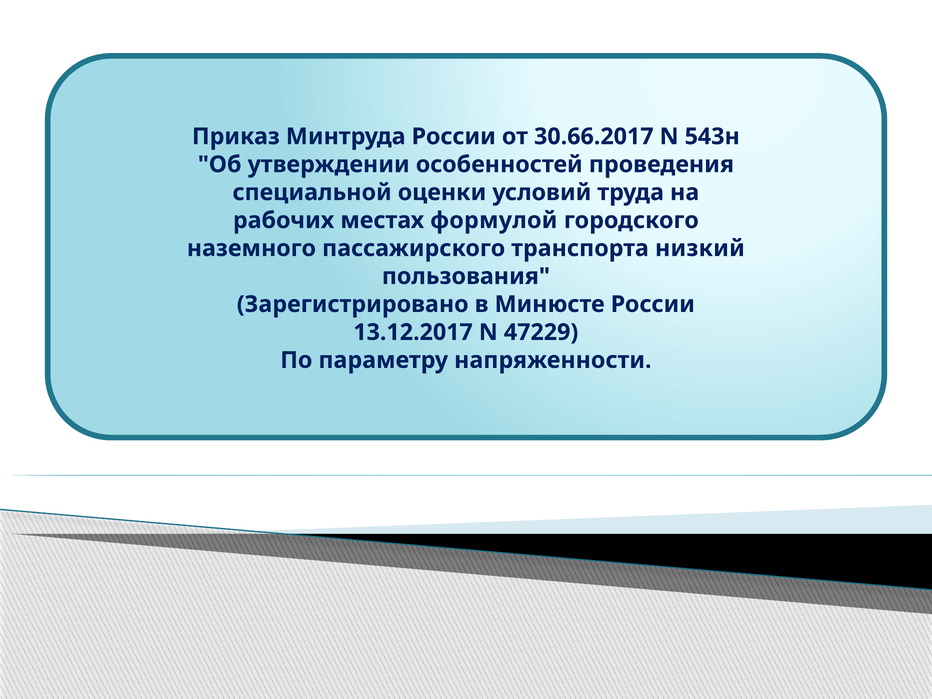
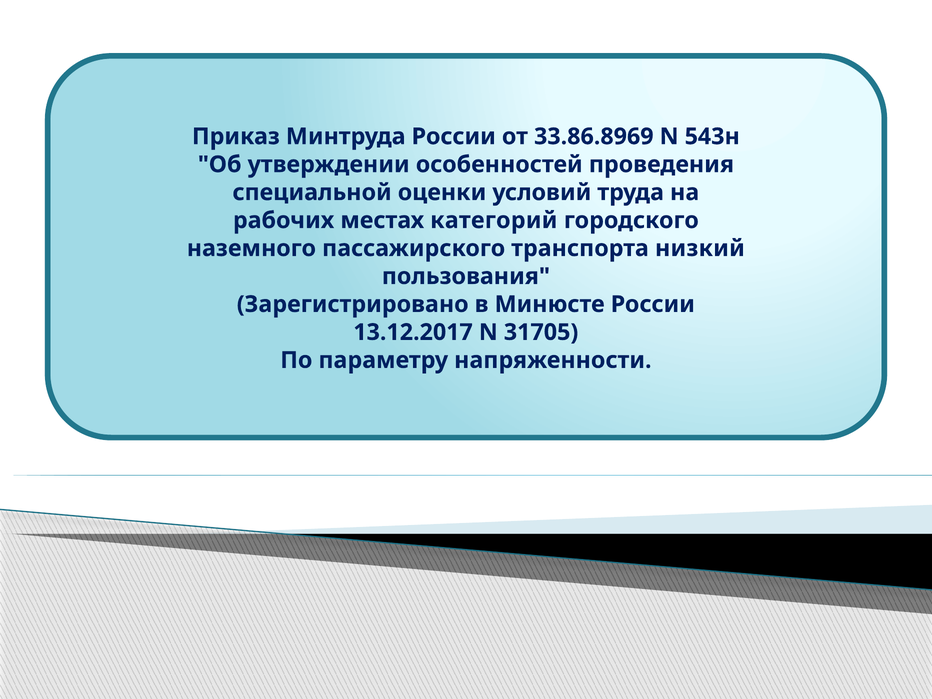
30.66.2017: 30.66.2017 -> 33.86.8969
формулой: формулой -> категорий
47229: 47229 -> 31705
